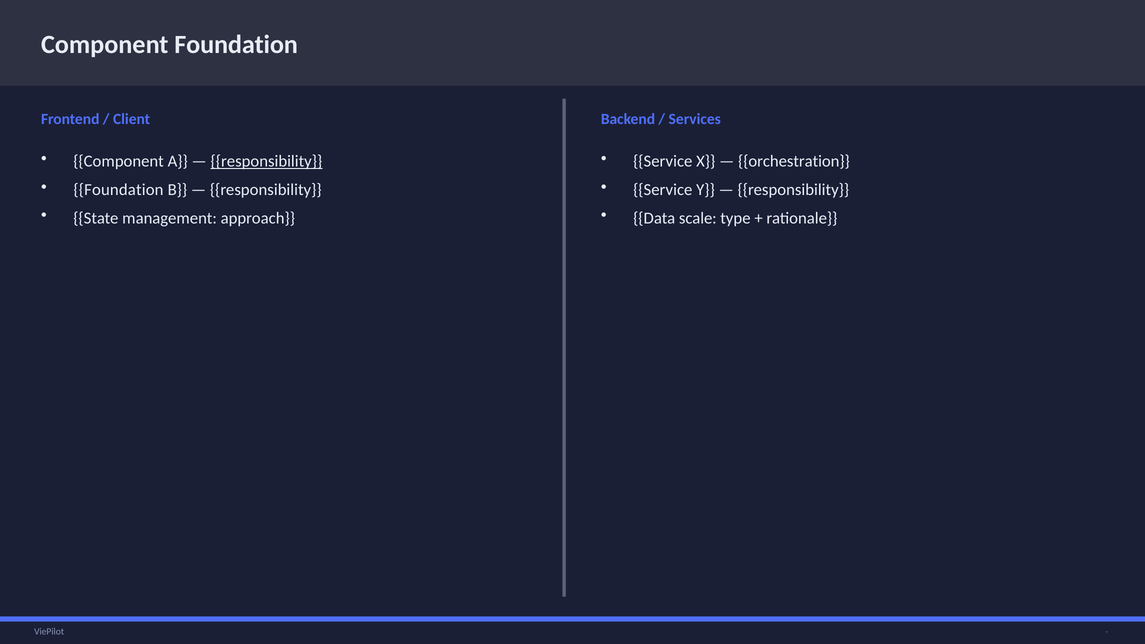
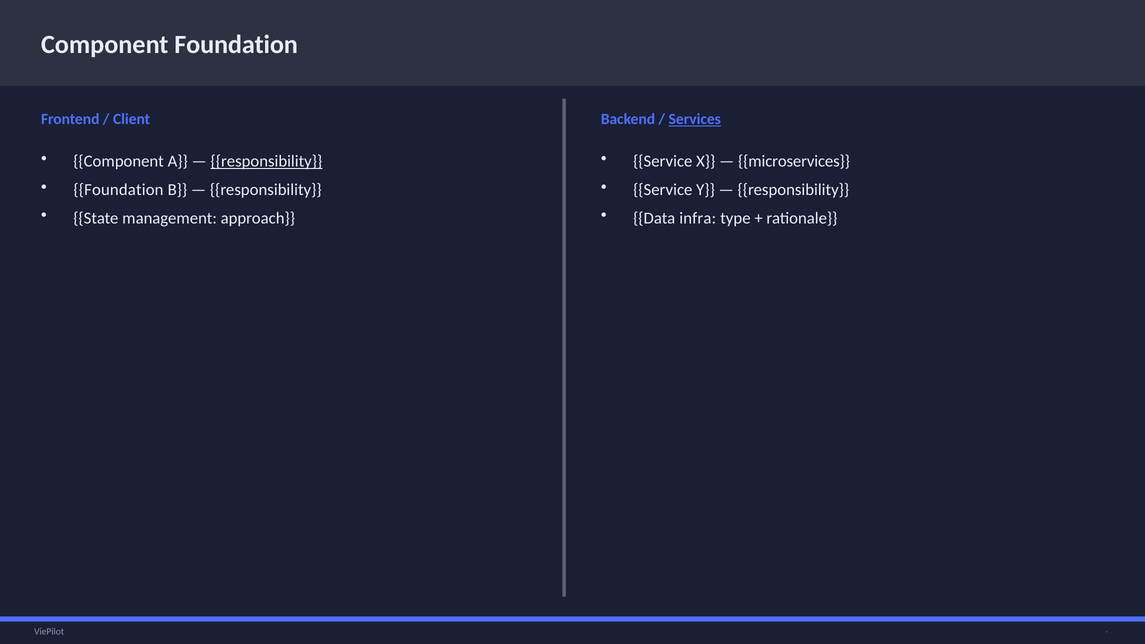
Services underline: none -> present
orchestration: orchestration -> microservices
scale: scale -> infra
